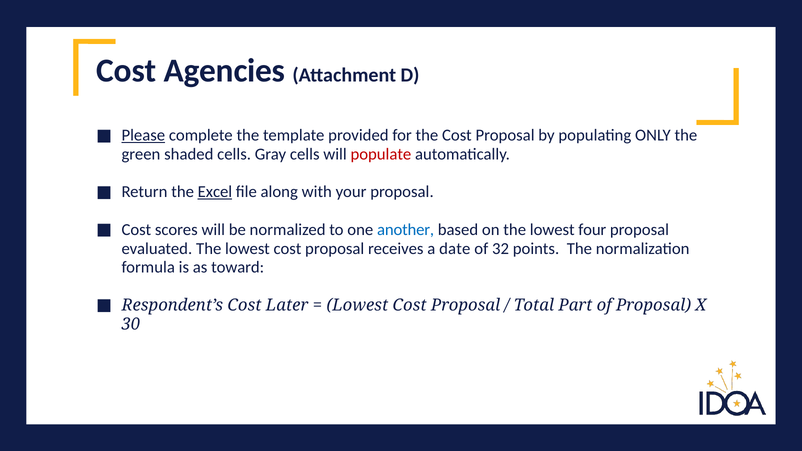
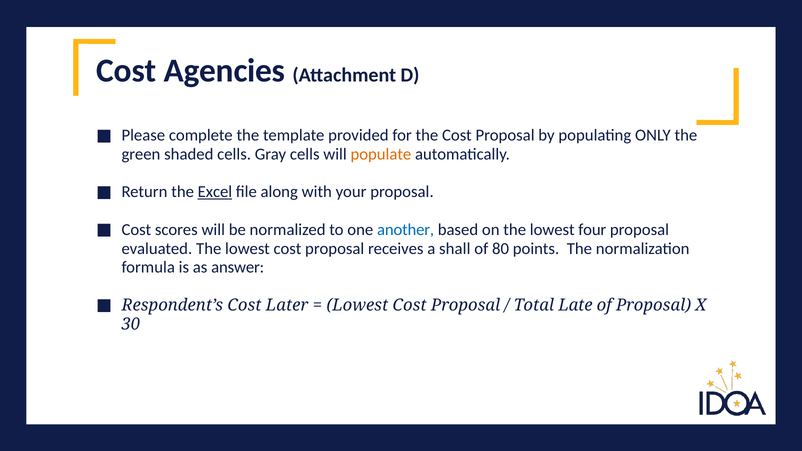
Please underline: present -> none
populate colour: red -> orange
date: date -> shall
32: 32 -> 80
toward: toward -> answer
Part: Part -> Late
